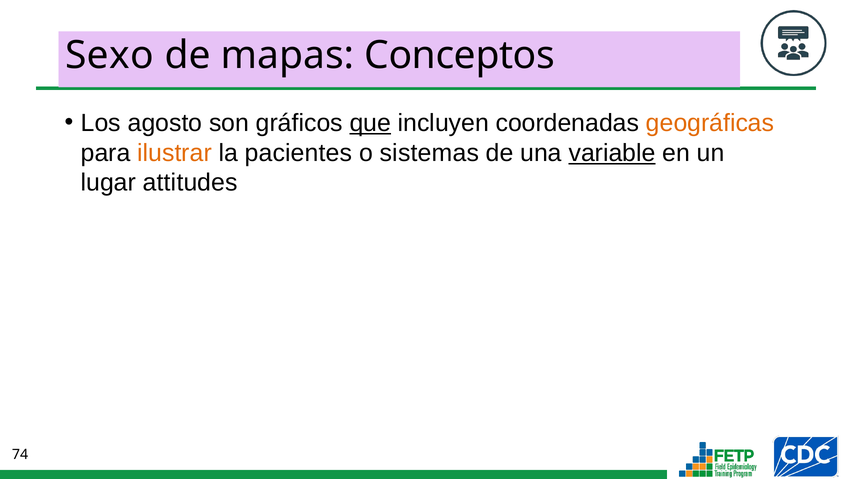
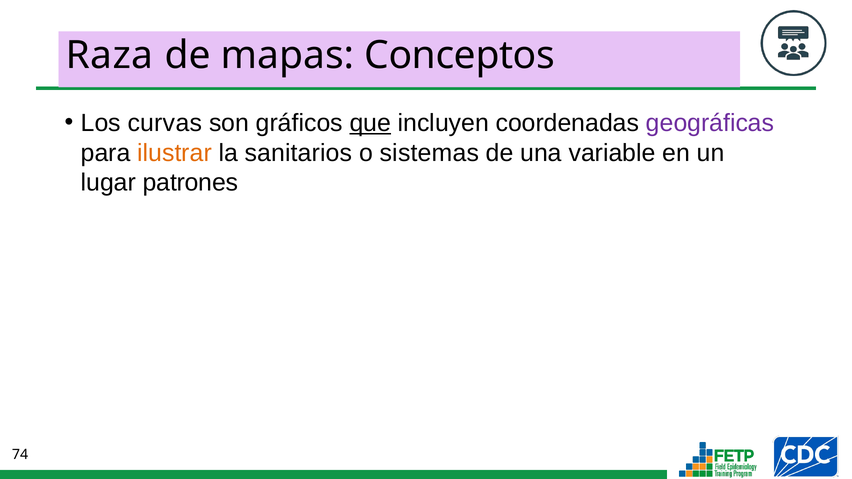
Sexo: Sexo -> Raza
agosto: agosto -> curvas
geográficas colour: orange -> purple
pacientes: pacientes -> sanitarios
variable underline: present -> none
attitudes: attitudes -> patrones
